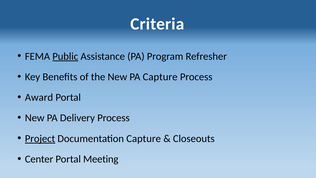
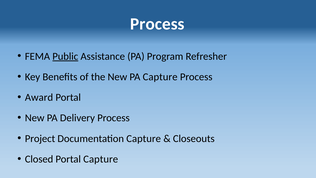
Criteria at (157, 24): Criteria -> Process
Project underline: present -> none
Center: Center -> Closed
Portal Meeting: Meeting -> Capture
